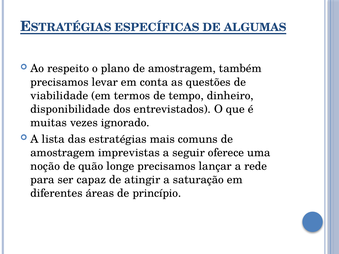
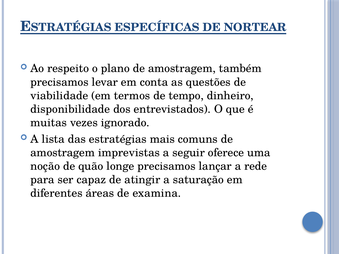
ALGUMAS: ALGUMAS -> NORTEAR
princípio: princípio -> examina
